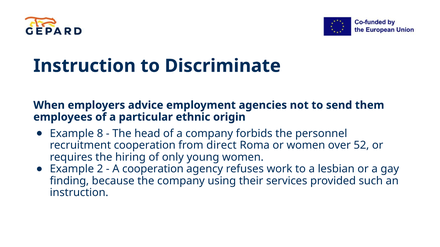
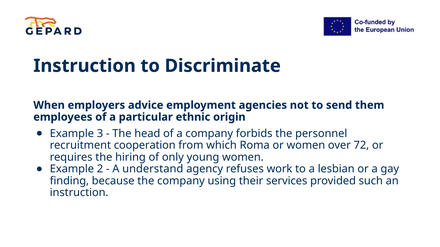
8: 8 -> 3
direct: direct -> which
52: 52 -> 72
A cooperation: cooperation -> understand
